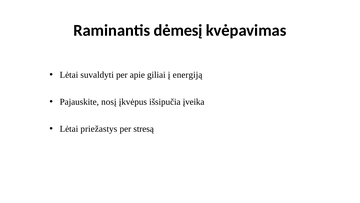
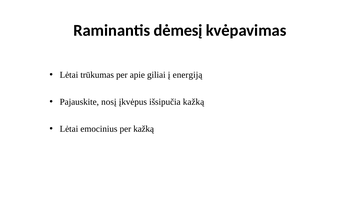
suvaldyti: suvaldyti -> trūkumas
išsipučia įveika: įveika -> kažką
priežastys: priežastys -> emocinius
per stresą: stresą -> kažką
